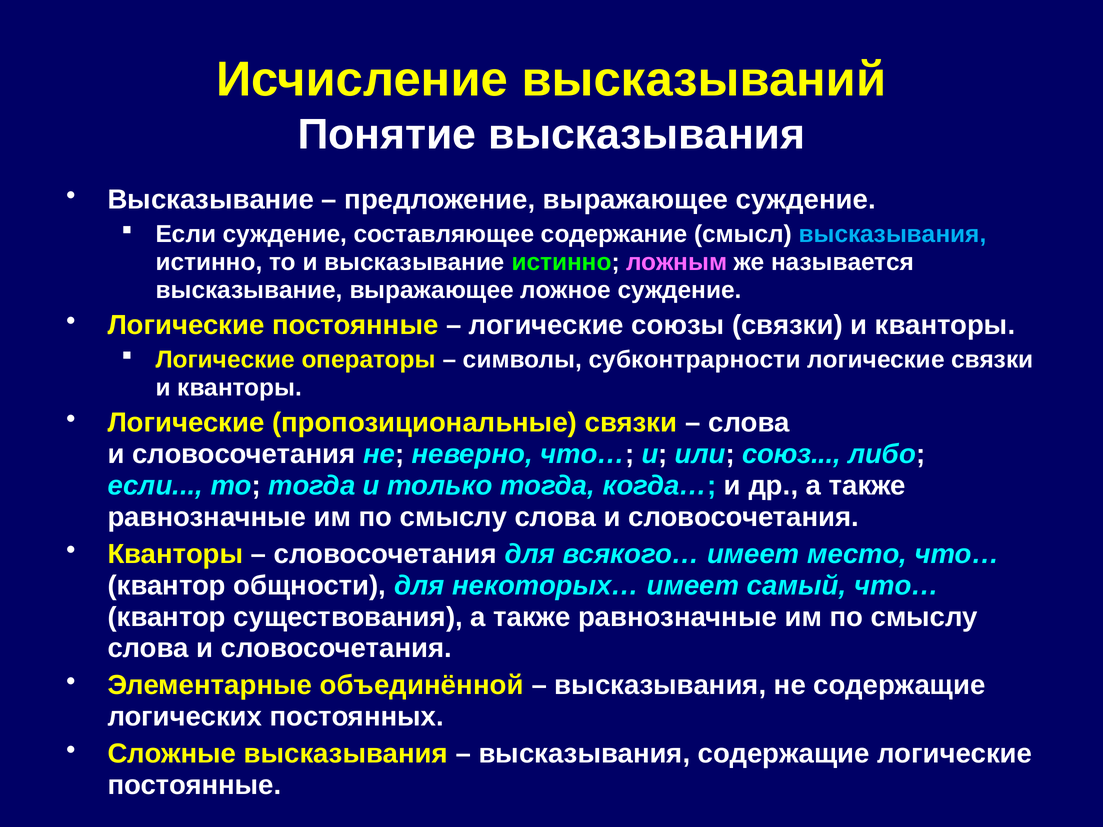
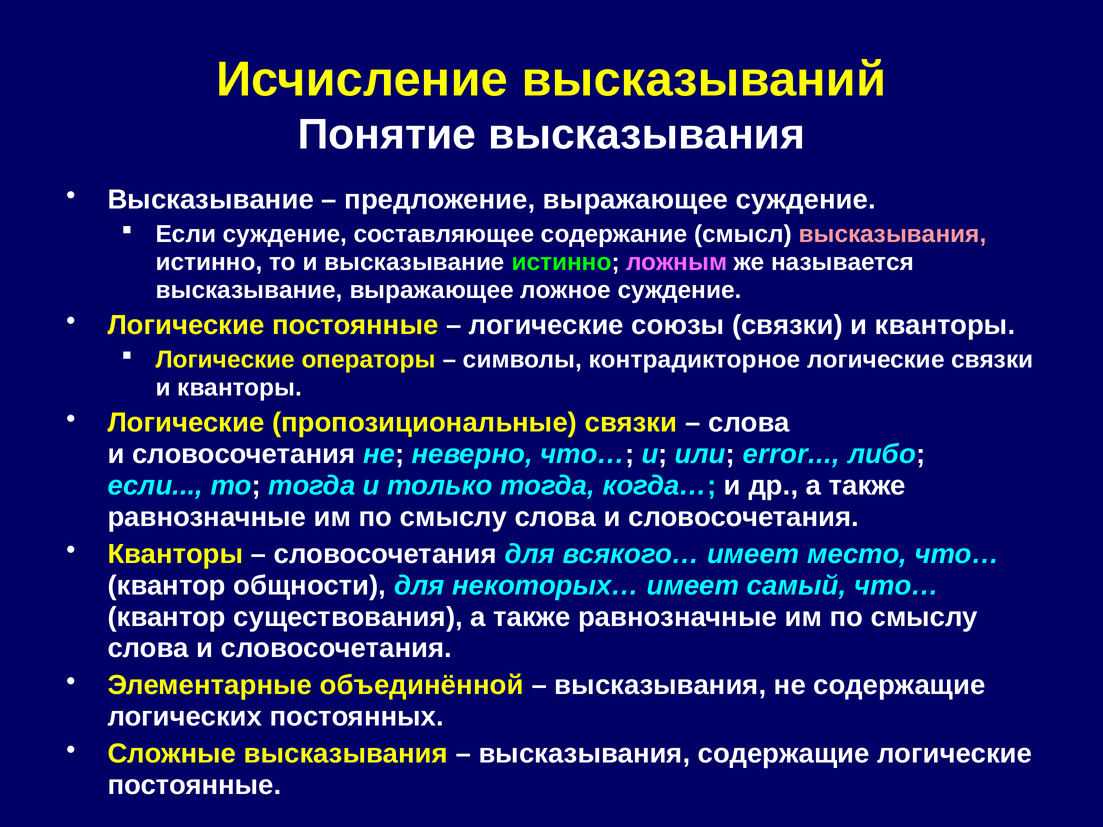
высказывания at (893, 234) colour: light blue -> pink
субконтрарности: субконтрарности -> контрадикторное
союз: союз -> error
